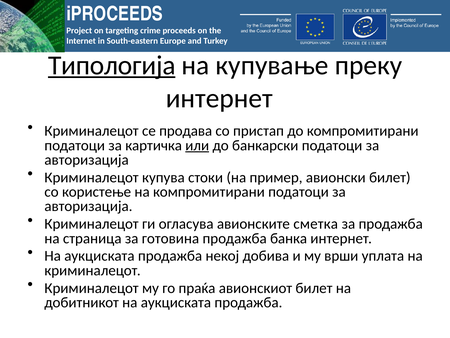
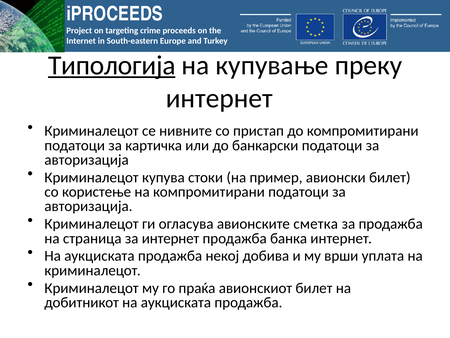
продава: продава -> нивните
или underline: present -> none
за готовина: готовина -> интернет
